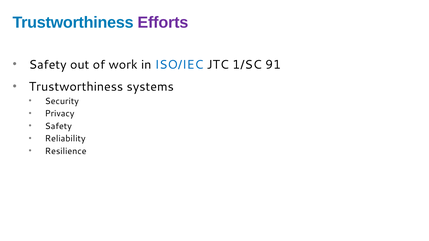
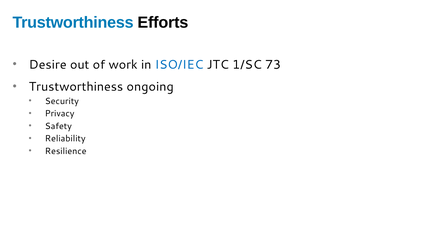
Efforts colour: purple -> black
Safety at (48, 65): Safety -> Desire
91: 91 -> 73
systems: systems -> ongoing
